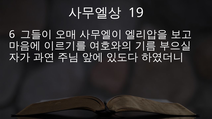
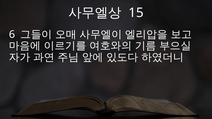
19: 19 -> 15
